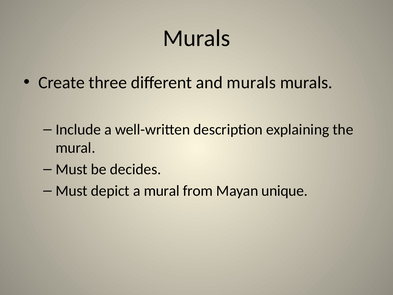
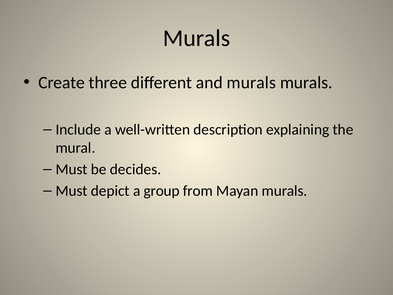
a mural: mural -> group
Mayan unique: unique -> murals
